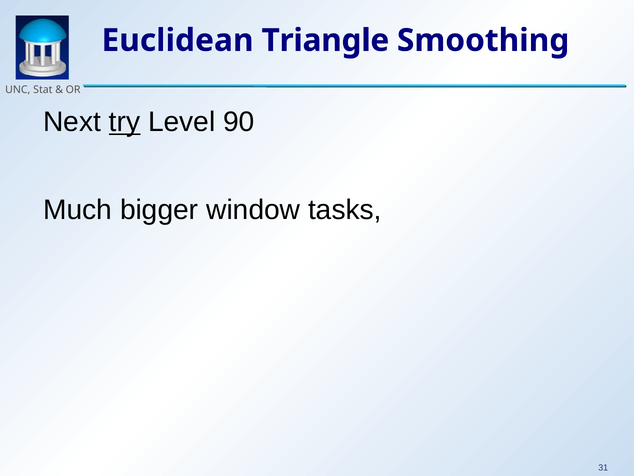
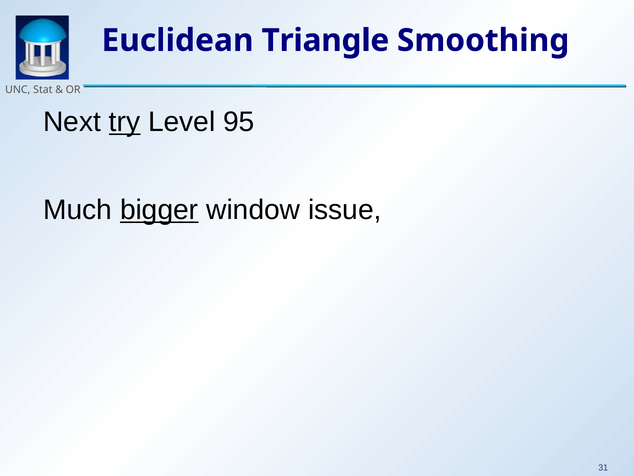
90: 90 -> 95
bigger underline: none -> present
tasks: tasks -> issue
